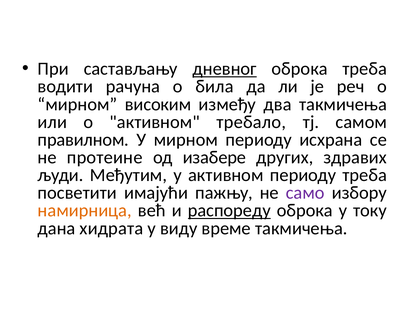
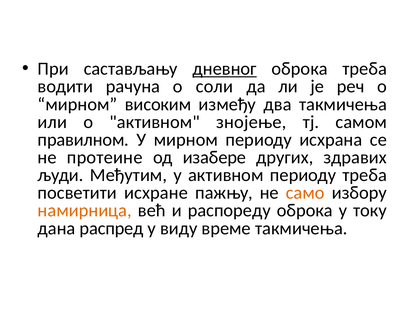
била: била -> соли
требало: требало -> знојење
имајући: имајући -> исхране
само colour: purple -> orange
распореду underline: present -> none
хидрата: хидрата -> распред
